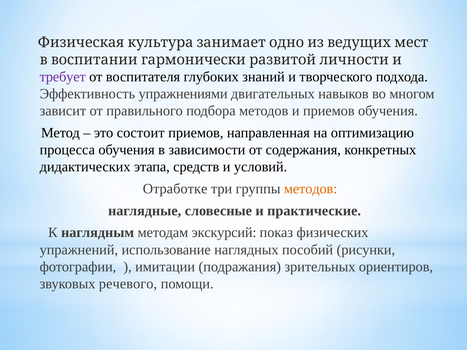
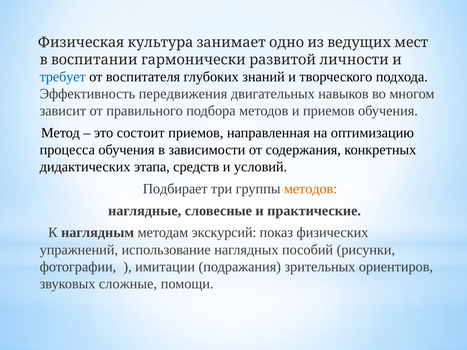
требует colour: purple -> blue
упражнениями: упражнениями -> передвижения
Отработке: Отработке -> Подбирает
речевого: речевого -> сложные
